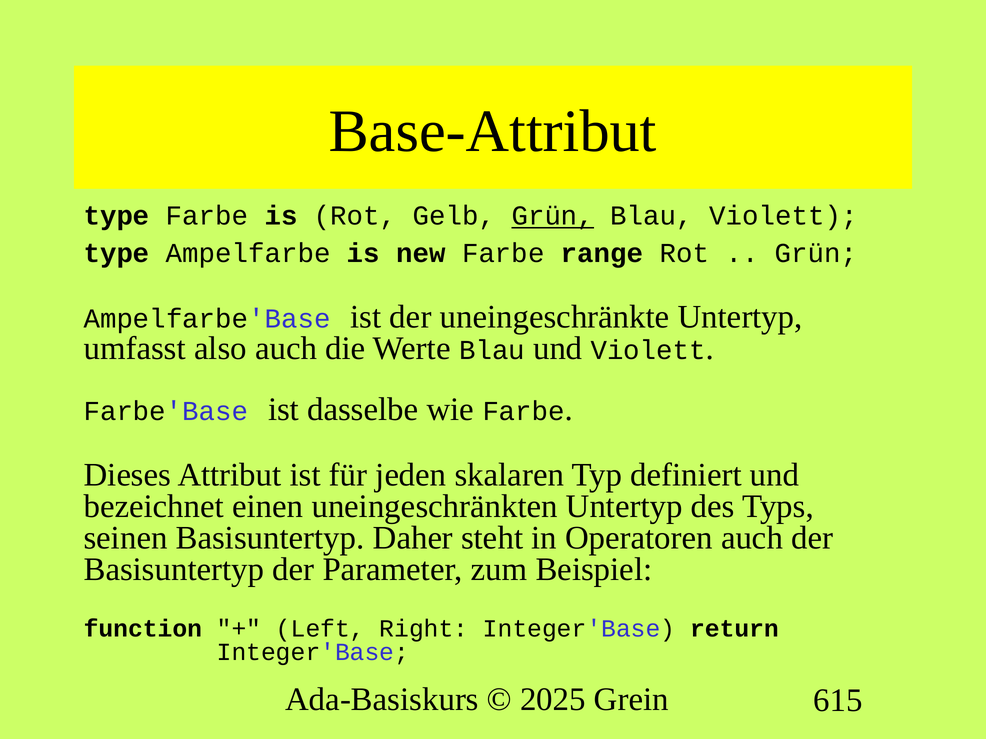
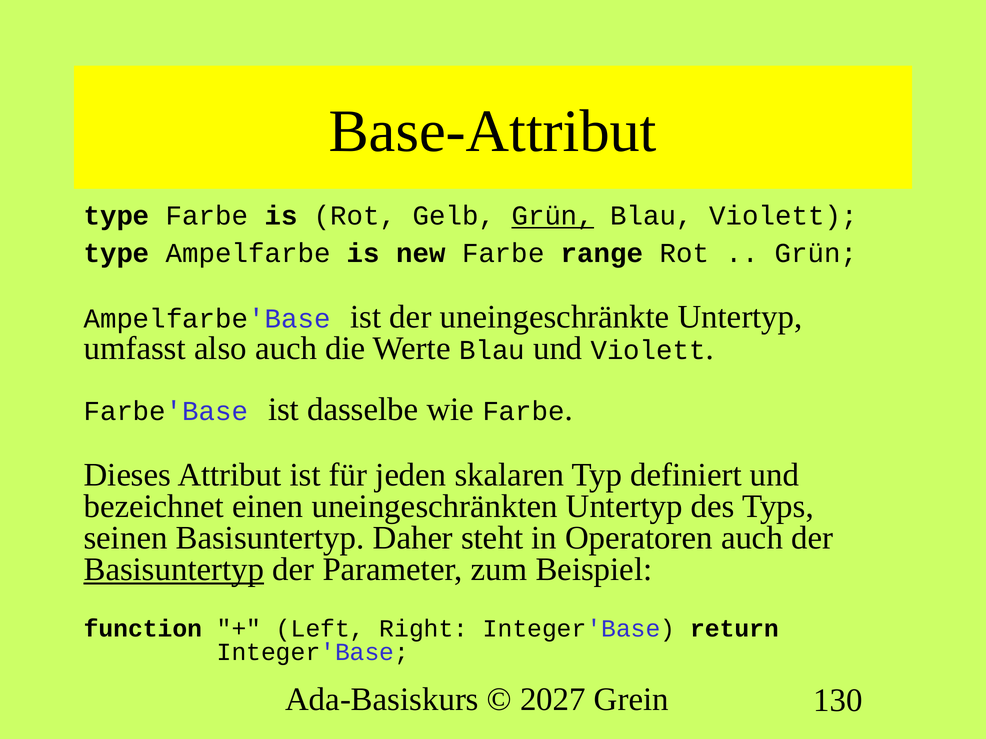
Basisuntertyp at (174, 570) underline: none -> present
2025: 2025 -> 2027
615: 615 -> 130
